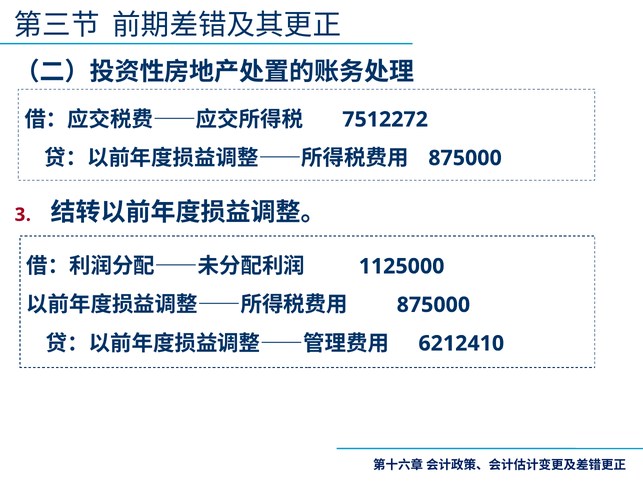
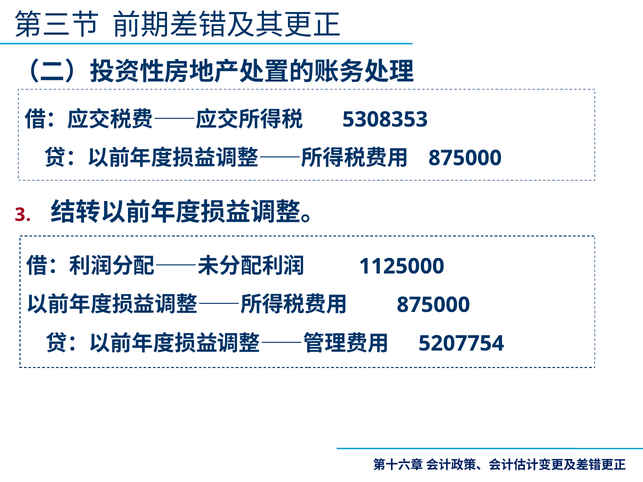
7512272: 7512272 -> 5308353
6212410: 6212410 -> 5207754
